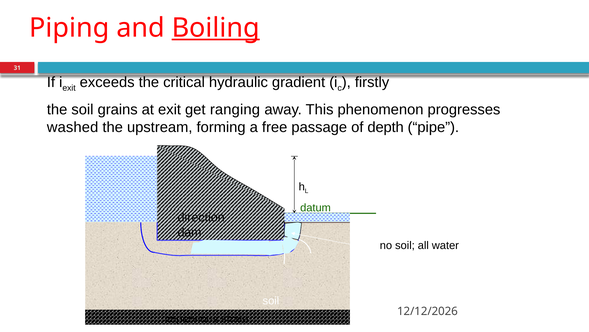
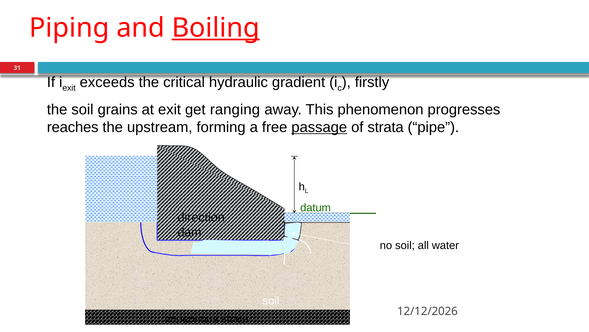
washed: washed -> reaches
passage underline: none -> present
of depth: depth -> strata
